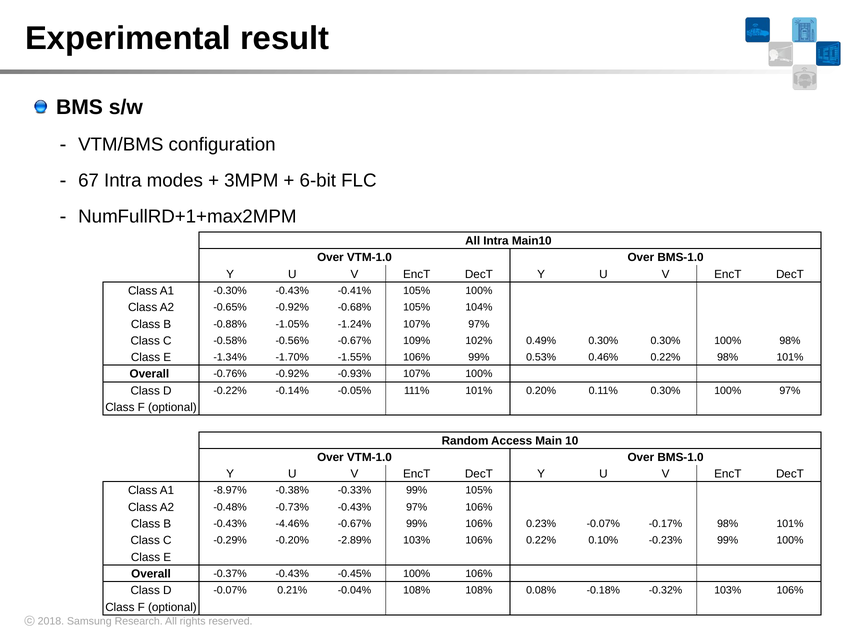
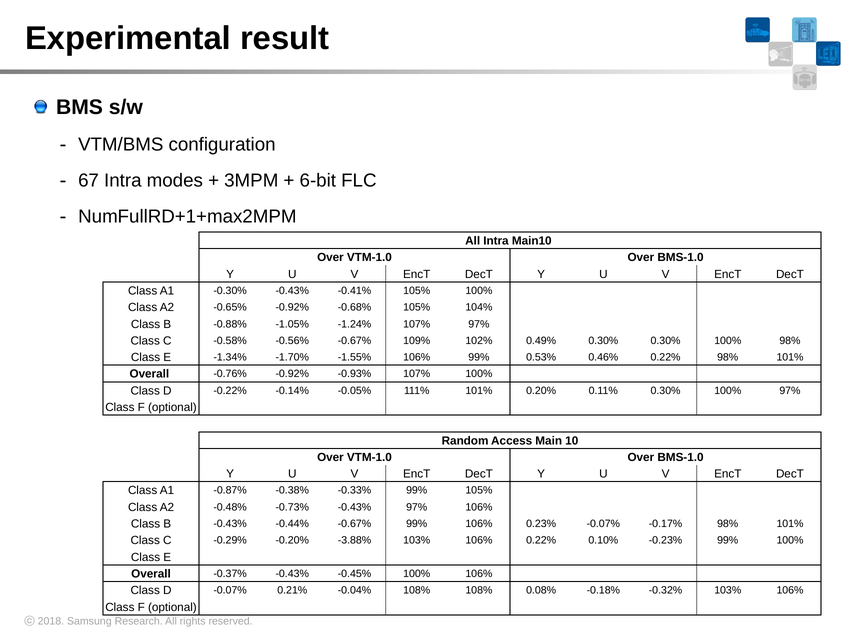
-8.97%: -8.97% -> -0.87%
-4.46%: -4.46% -> -0.44%
-2.89%: -2.89% -> -3.88%
